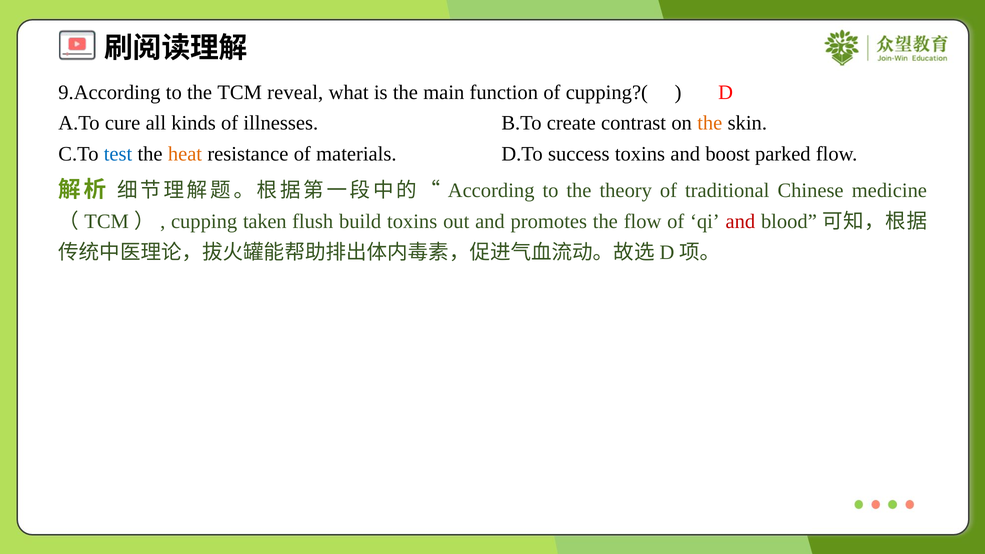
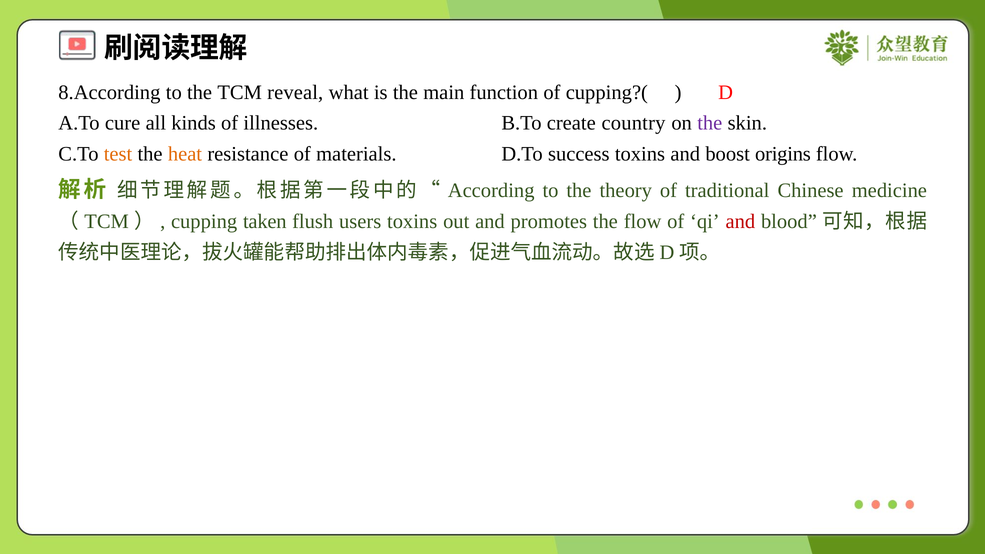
9.According: 9.According -> 8.According
contrast: contrast -> country
the at (710, 123) colour: orange -> purple
test colour: blue -> orange
parked: parked -> origins
build: build -> users
